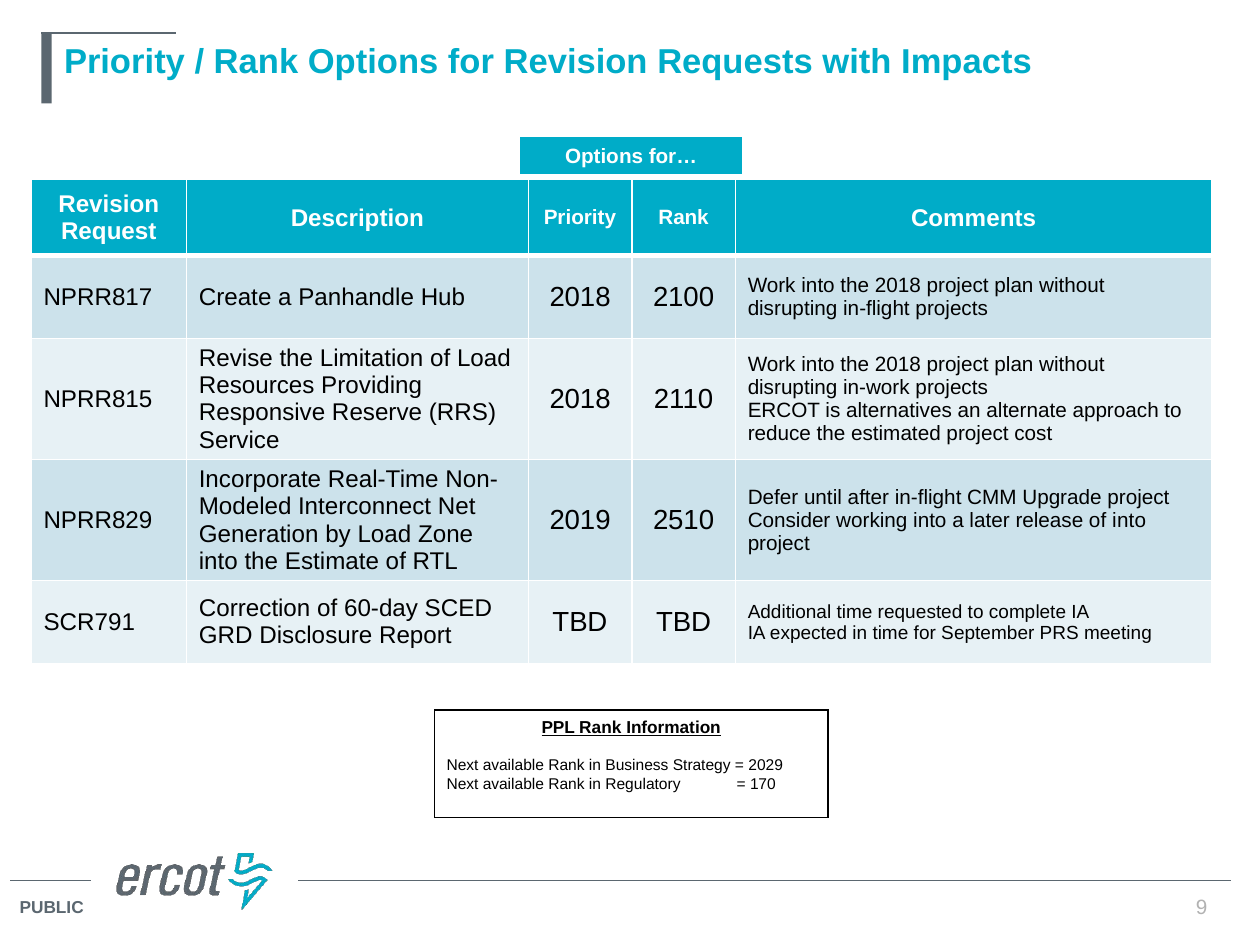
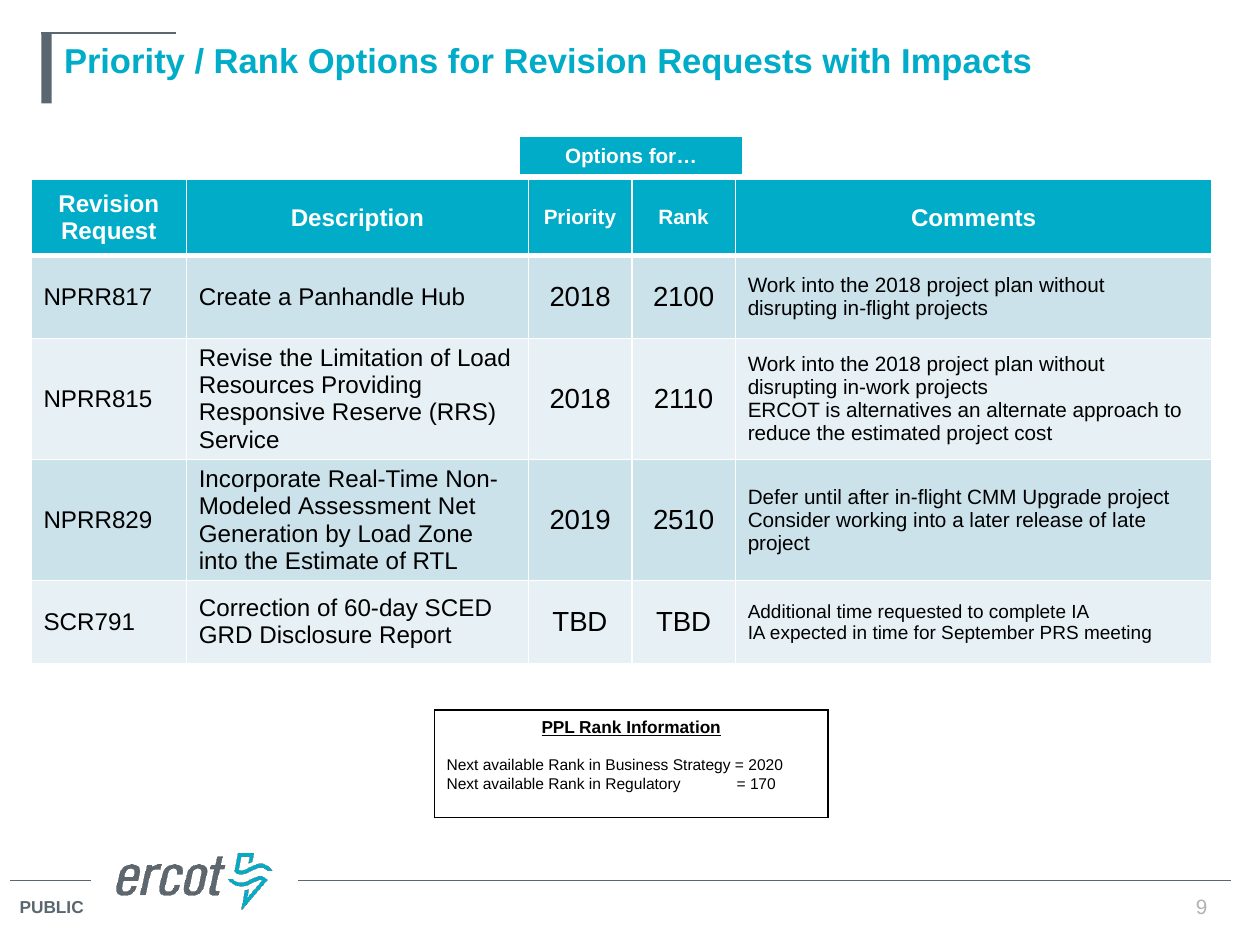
Interconnect: Interconnect -> Assessment
of into: into -> late
2029: 2029 -> 2020
